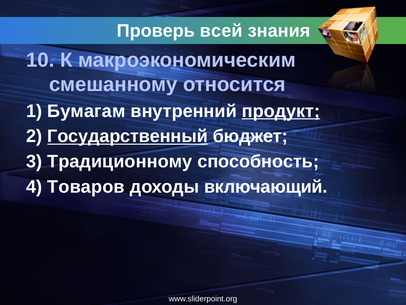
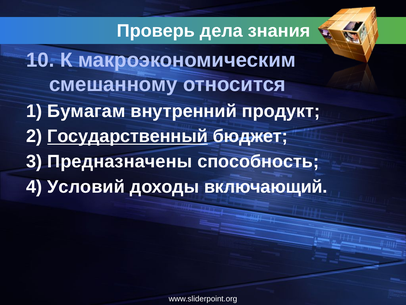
всей: всей -> дела
продукт underline: present -> none
Традиционному: Традиционному -> Предназначены
Товаров: Товаров -> Условий
